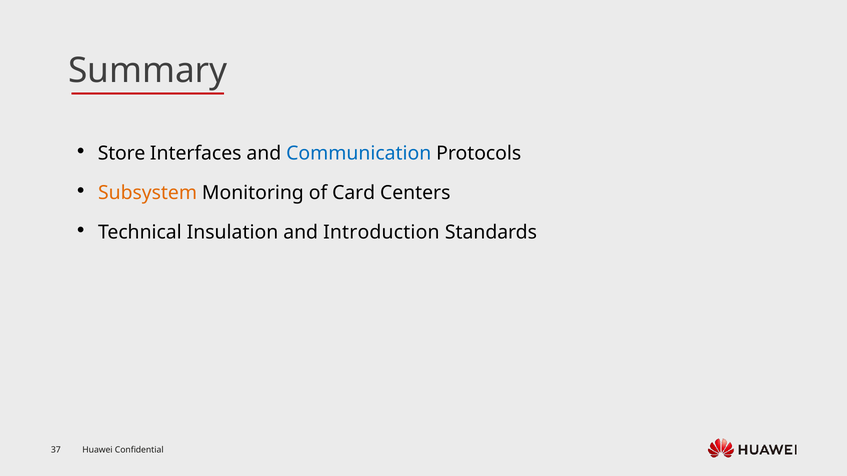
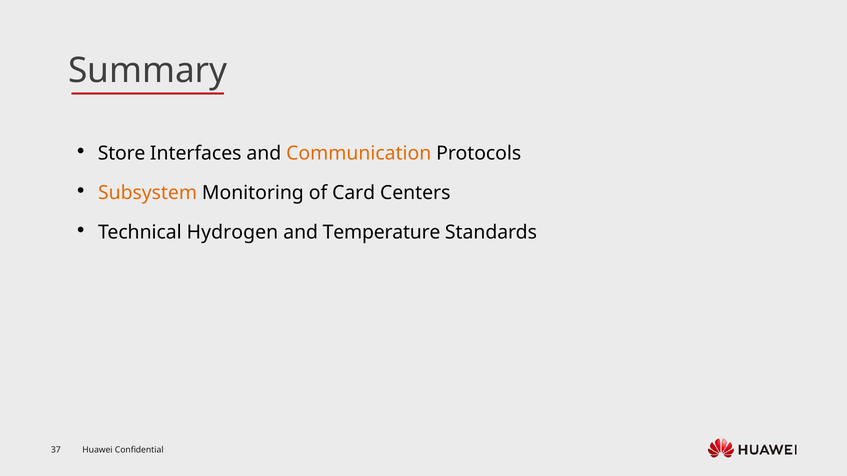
Communication colour: blue -> orange
Insulation: Insulation -> Hydrogen
Introduction: Introduction -> Temperature
